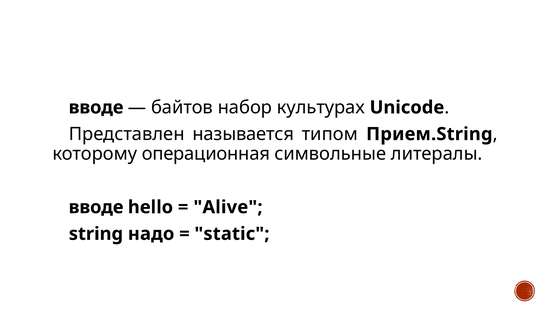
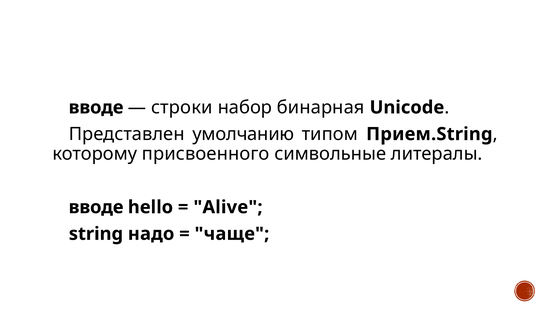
байтов: байтов -> строки
культурах: культурах -> бинарная
называется: называется -> умолчанию
операционная: операционная -> присвоенного
static: static -> чаще
